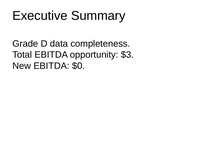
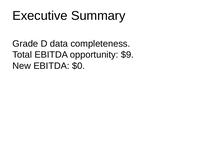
$3: $3 -> $9
